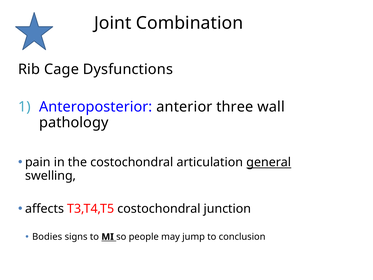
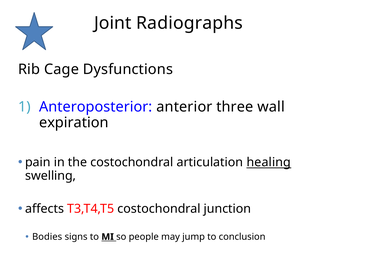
Combination: Combination -> Radiographs
pathology: pathology -> expiration
general: general -> healing
